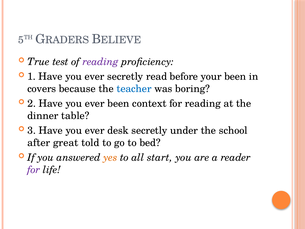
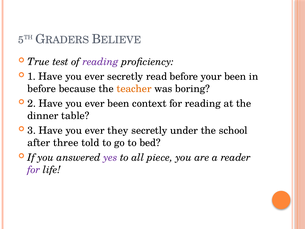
covers at (42, 89): covers -> before
teacher colour: blue -> orange
desk: desk -> they
great: great -> three
yes colour: orange -> purple
start: start -> piece
